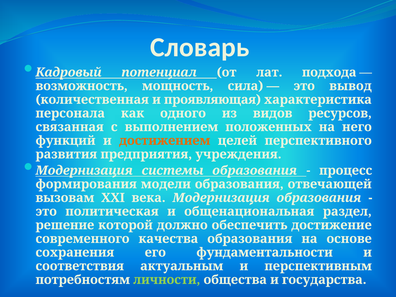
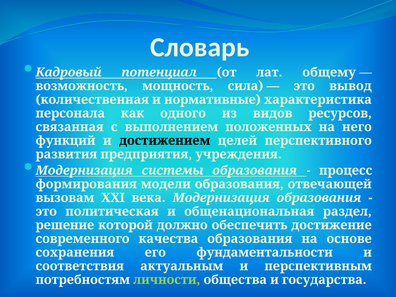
подхода: подхода -> общему
проявляющая: проявляющая -> нормативные
достижением colour: orange -> black
